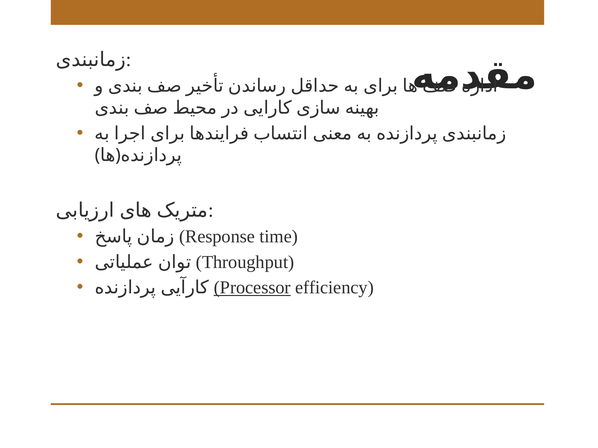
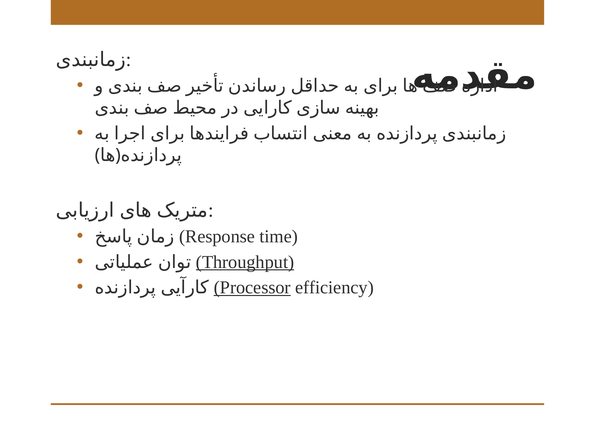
Throughput underline: none -> present
